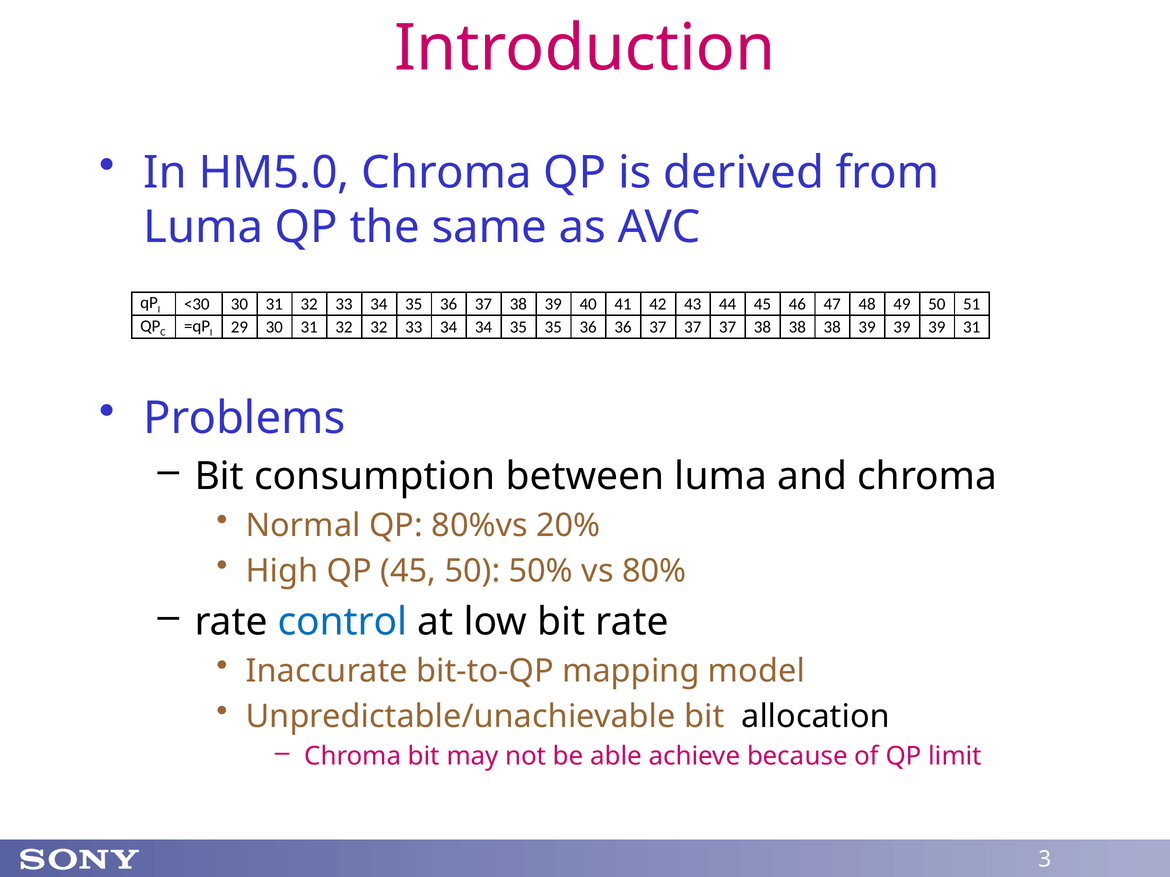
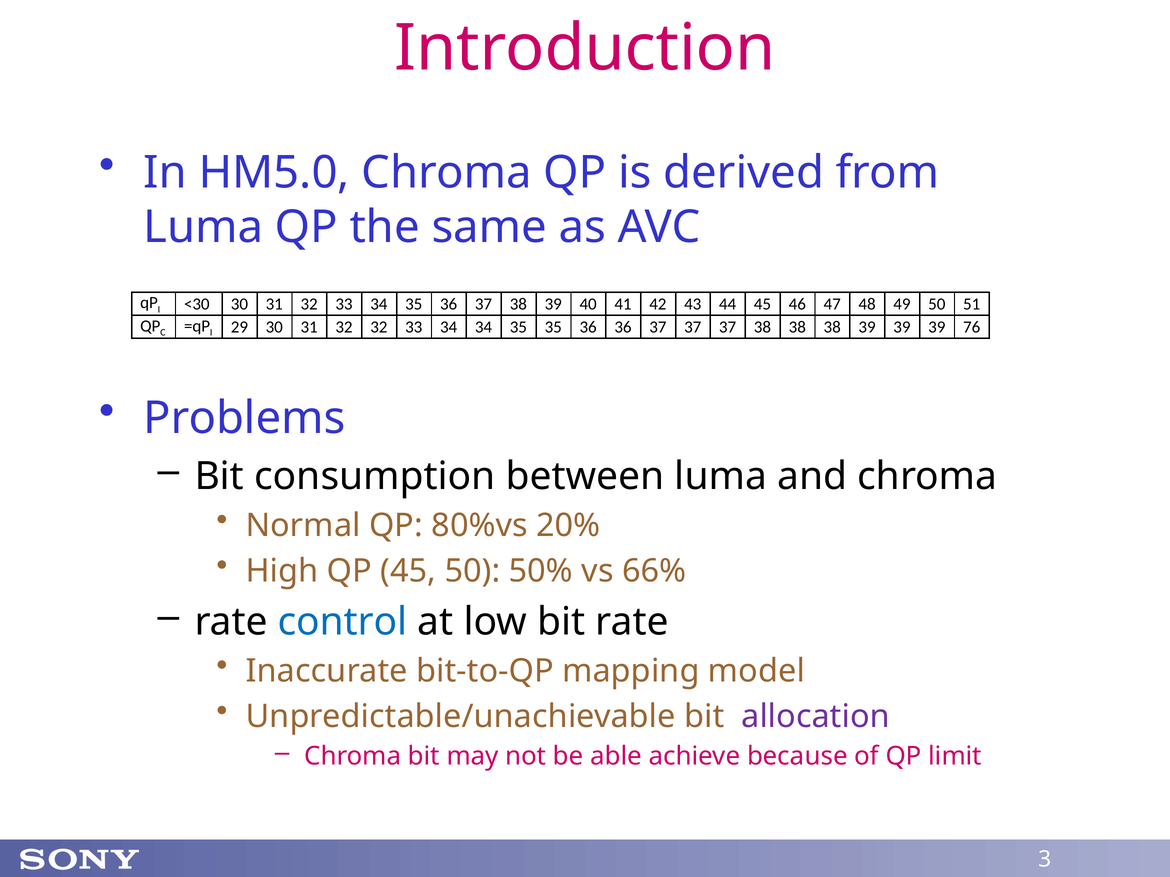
39 31: 31 -> 76
80%: 80% -> 66%
allocation colour: black -> purple
